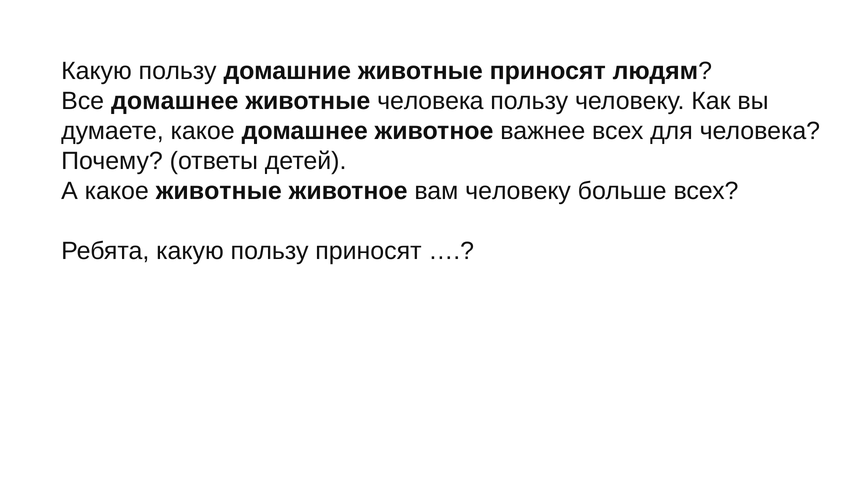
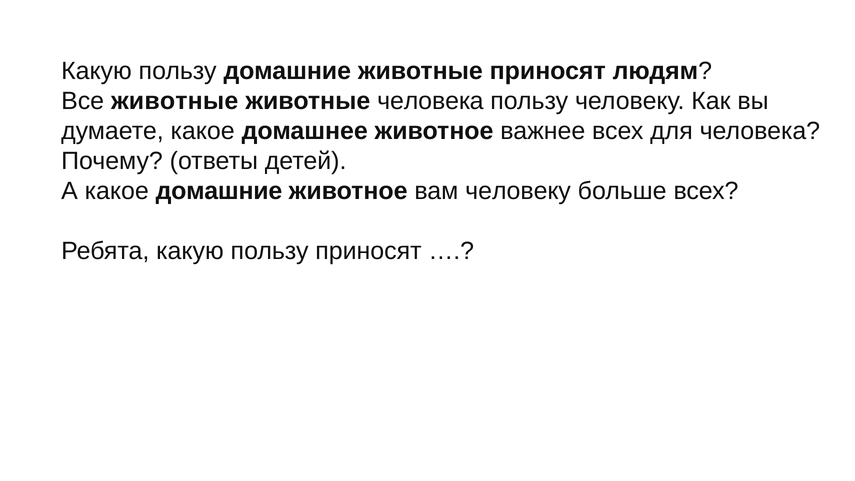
Все домашнее: домашнее -> животные
какое животные: животные -> домашние
